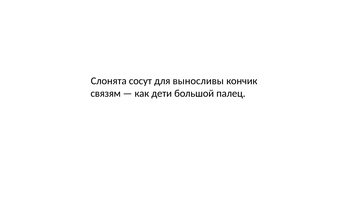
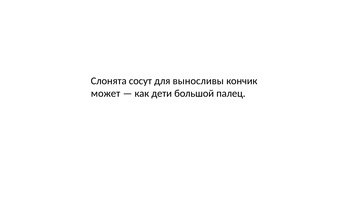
связям: связям -> может
